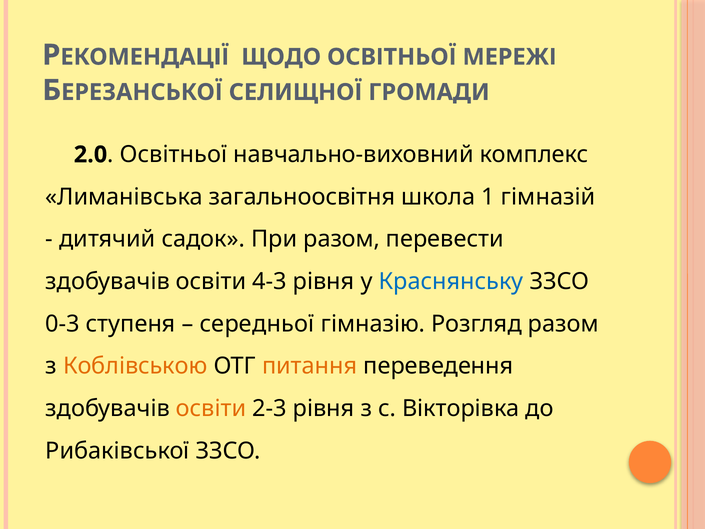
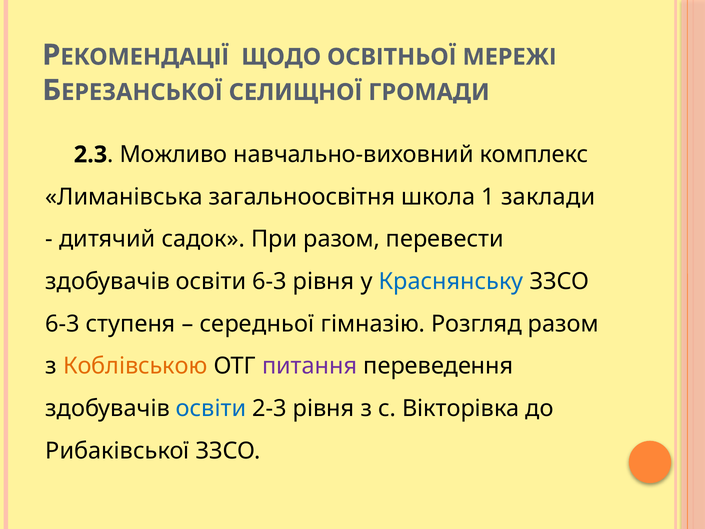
2.0: 2.0 -> 2.3
Освітньої at (173, 155): Освітньої -> Можливо
гімназій: гімназій -> заклади
освіти 4-3: 4-3 -> 6-3
0-3 at (63, 324): 0-3 -> 6-3
питання colour: orange -> purple
освіти at (211, 408) colour: orange -> blue
